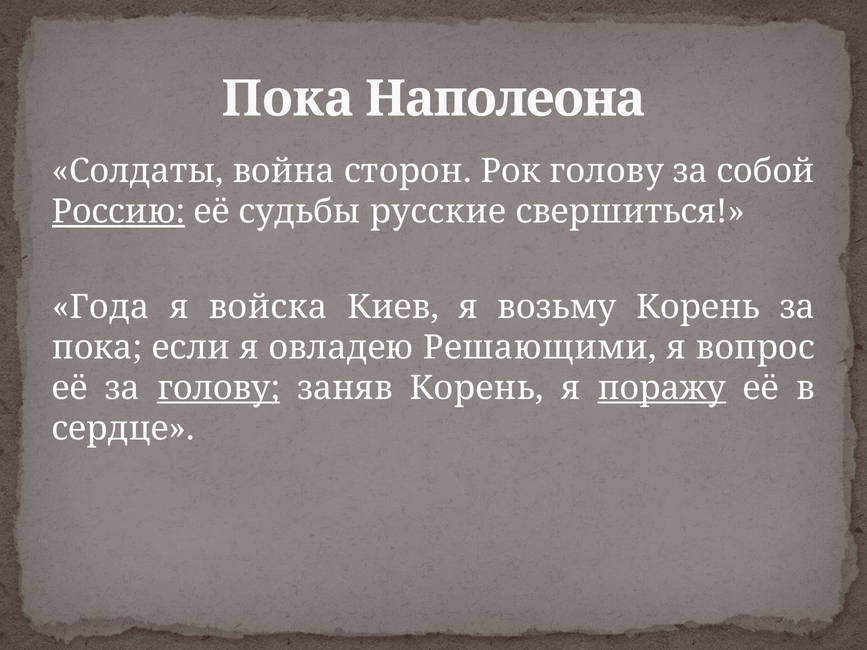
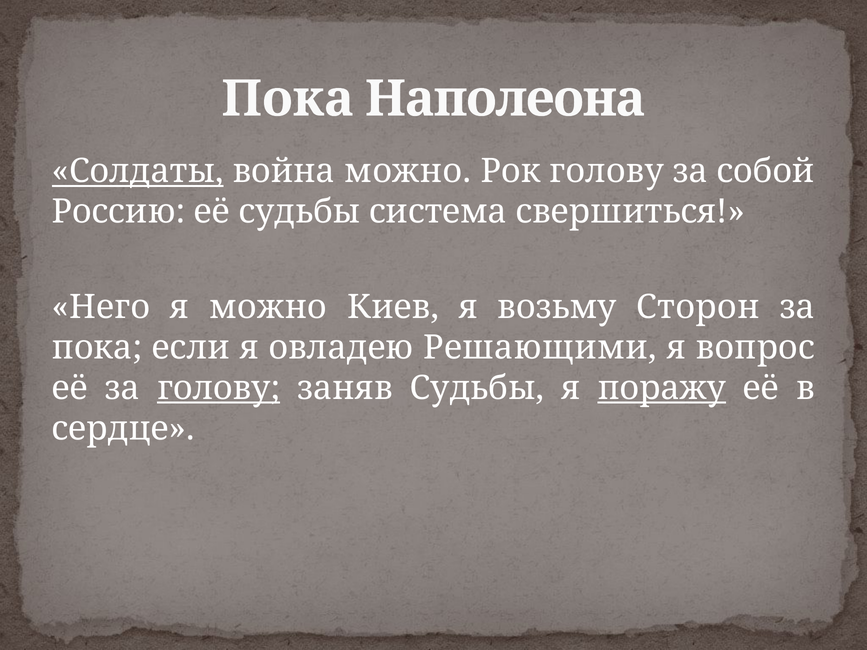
Солдаты underline: none -> present
война сторон: сторон -> можно
Россию underline: present -> none
русские: русские -> система
Года: Года -> Него
я войска: войска -> можно
возьму Корень: Корень -> Сторон
заняв Корень: Корень -> Судьбы
